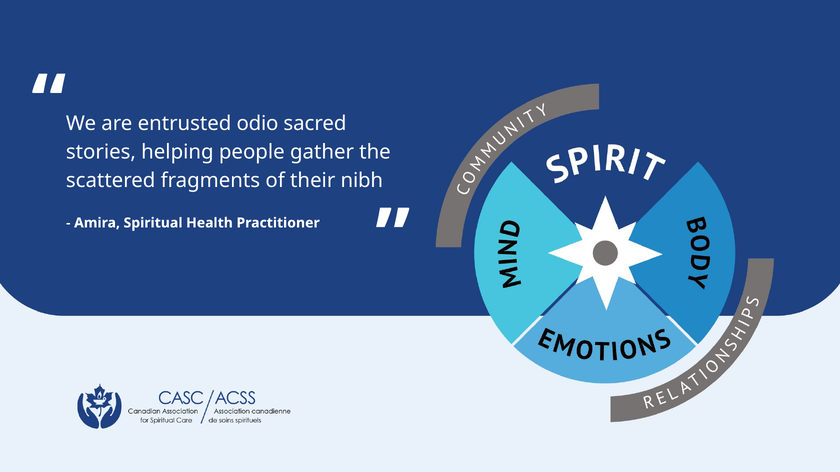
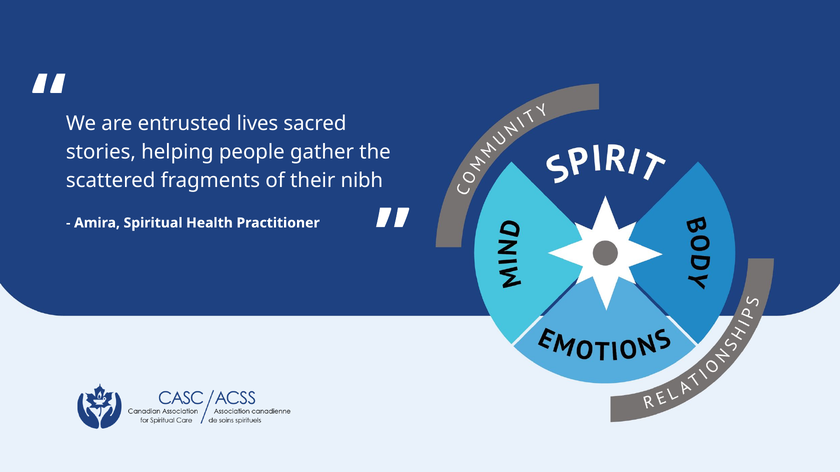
odio: odio -> lives
